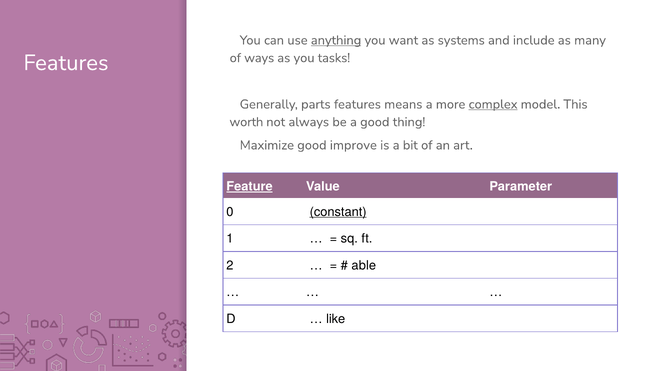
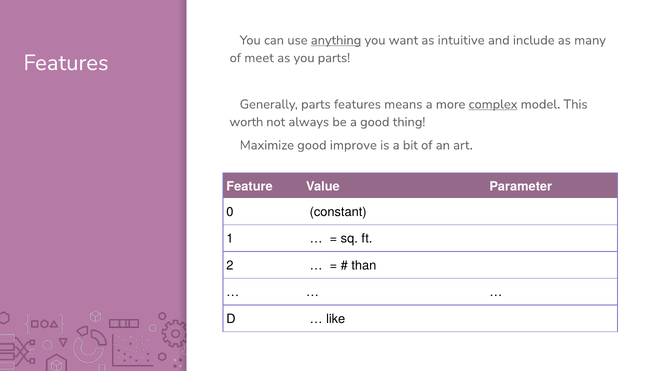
systems: systems -> intuitive
ways: ways -> meet
you tasks: tasks -> parts
Feature underline: present -> none
constant underline: present -> none
able: able -> than
